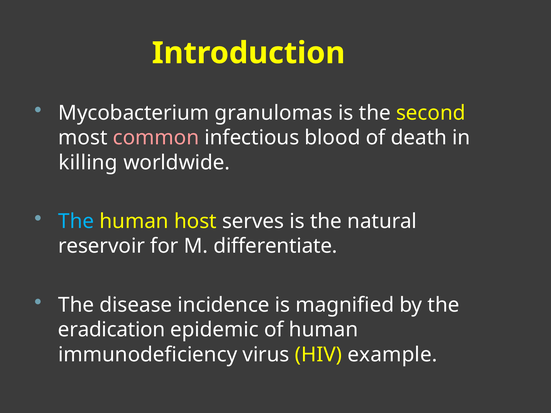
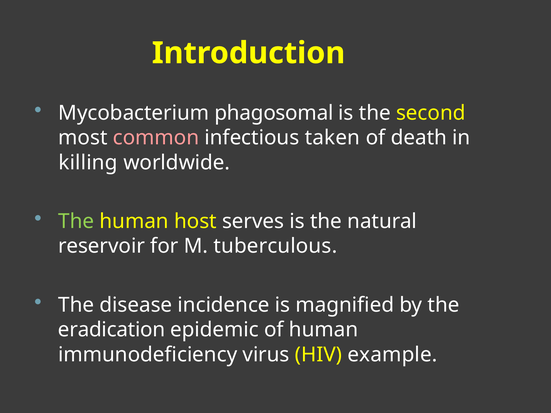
granulomas: granulomas -> phagosomal
blood: blood -> taken
The at (76, 221) colour: light blue -> light green
differentiate: differentiate -> tuberculous
